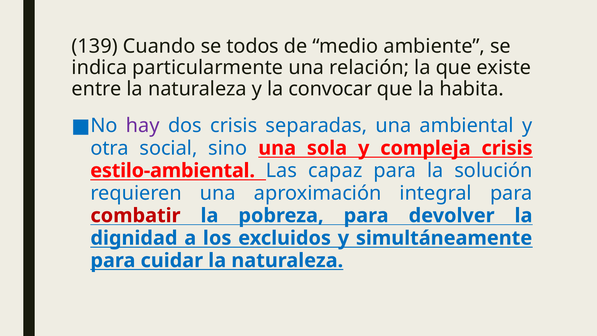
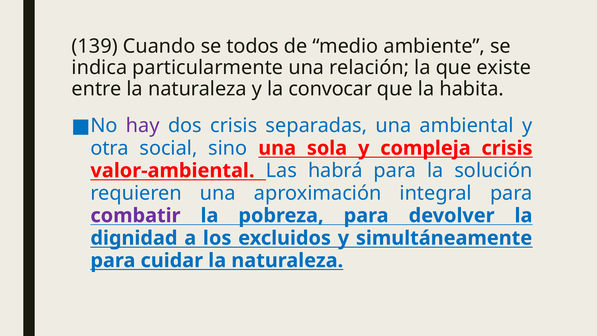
estilo-ambiental: estilo-ambiental -> valor-ambiental
capaz: capaz -> habrá
combatir colour: red -> purple
